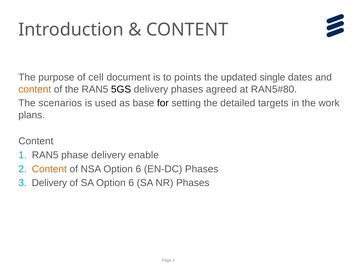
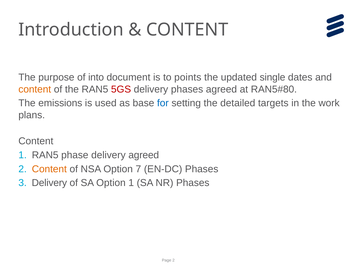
cell: cell -> into
5GS colour: black -> red
scenarios: scenarios -> emissions
for colour: black -> blue
delivery enable: enable -> agreed
NSA Option 6: 6 -> 7
SA Option 6: 6 -> 1
